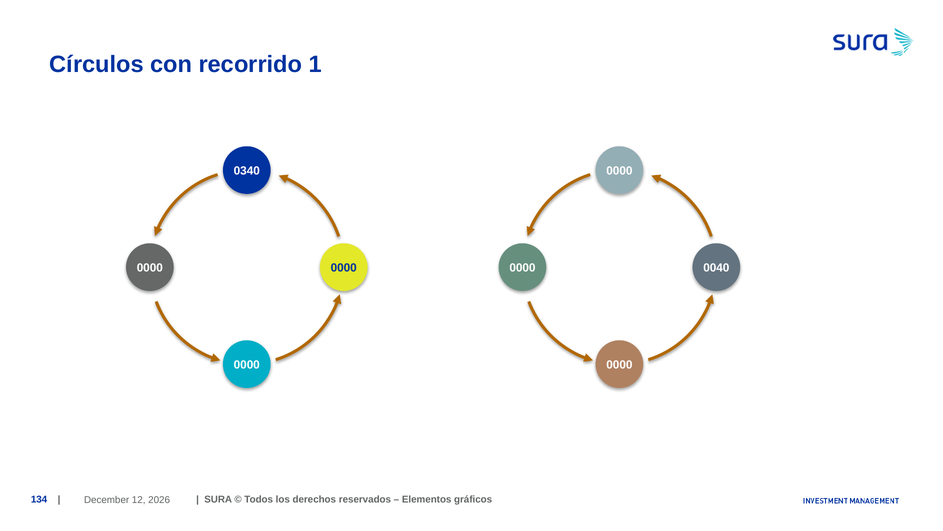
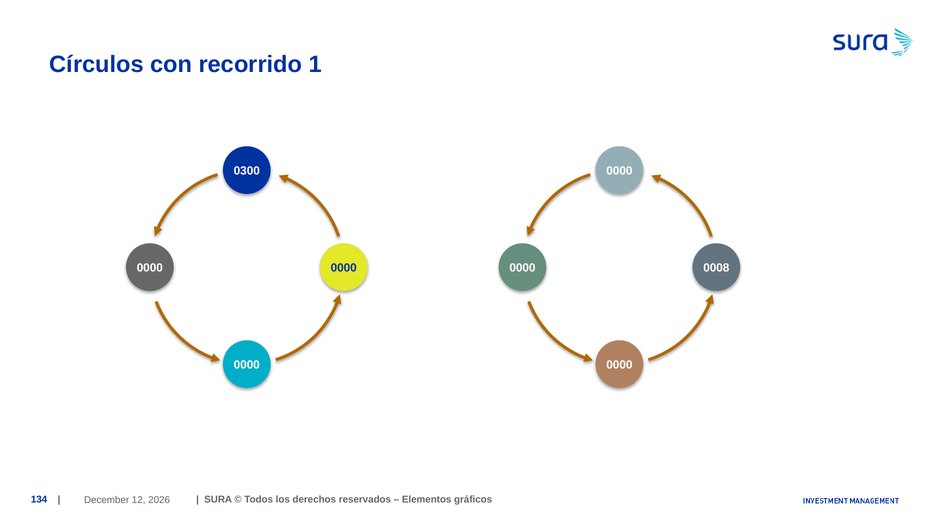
0340: 0340 -> 0300
0040: 0040 -> 0008
